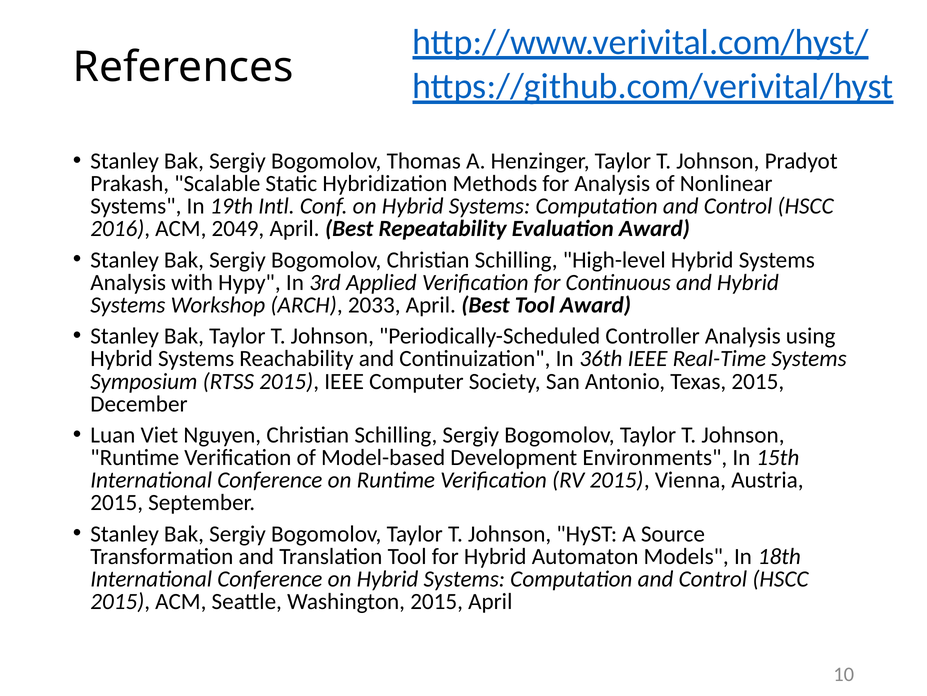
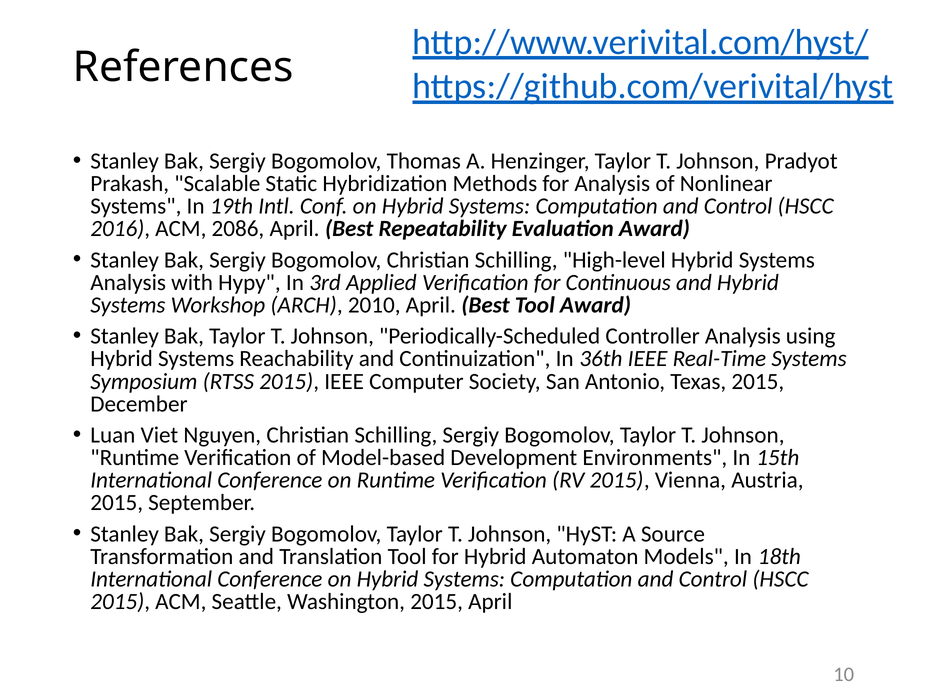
2049: 2049 -> 2086
2033: 2033 -> 2010
